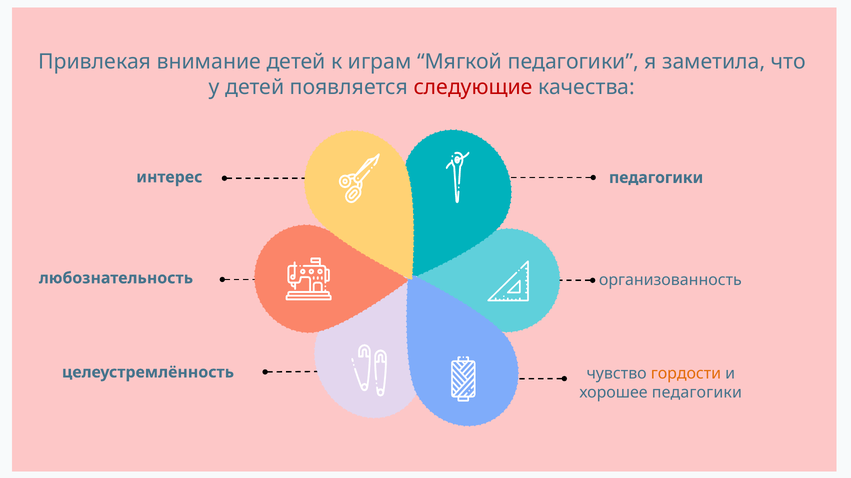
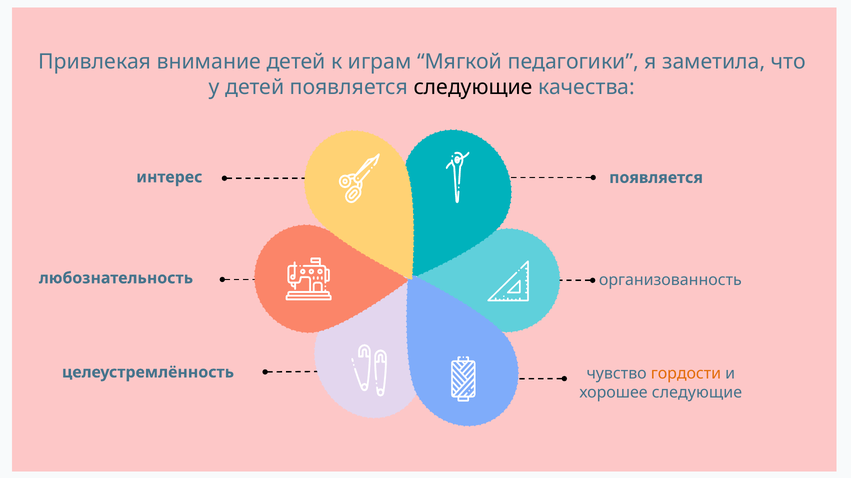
следующие at (473, 87) colour: red -> black
интерес педагогики: педагогики -> появляется
хорошее педагогики: педагогики -> следующие
